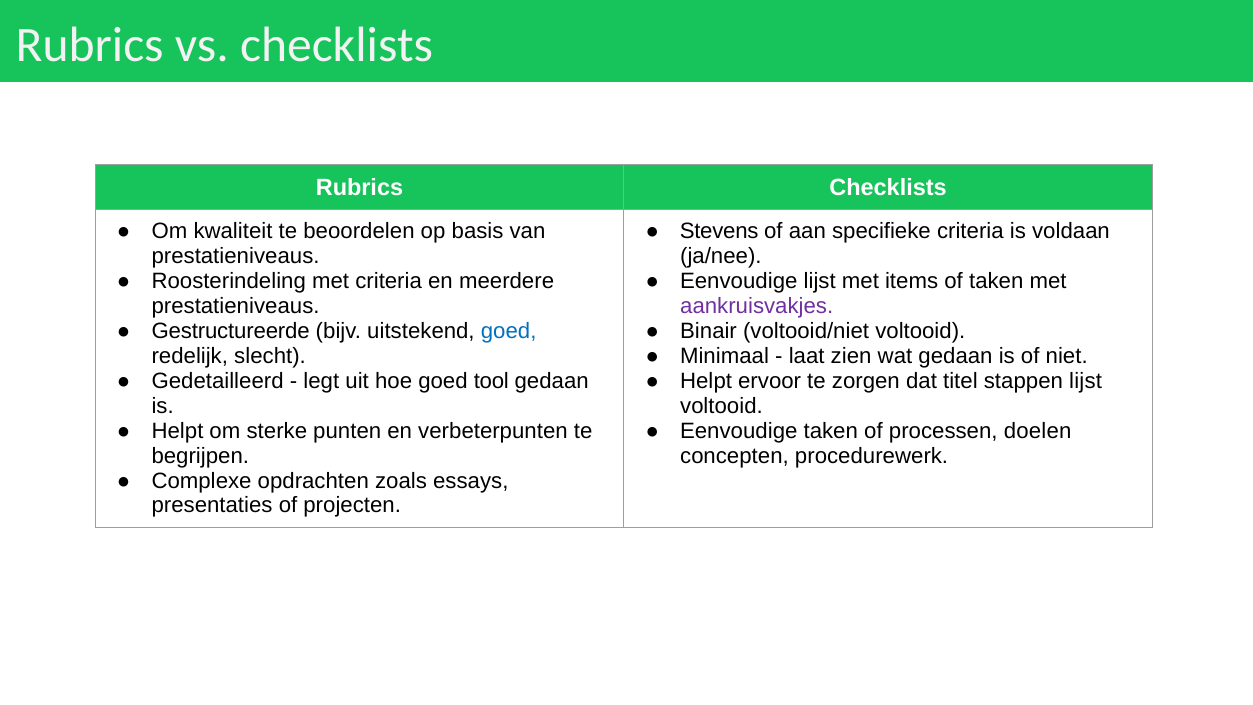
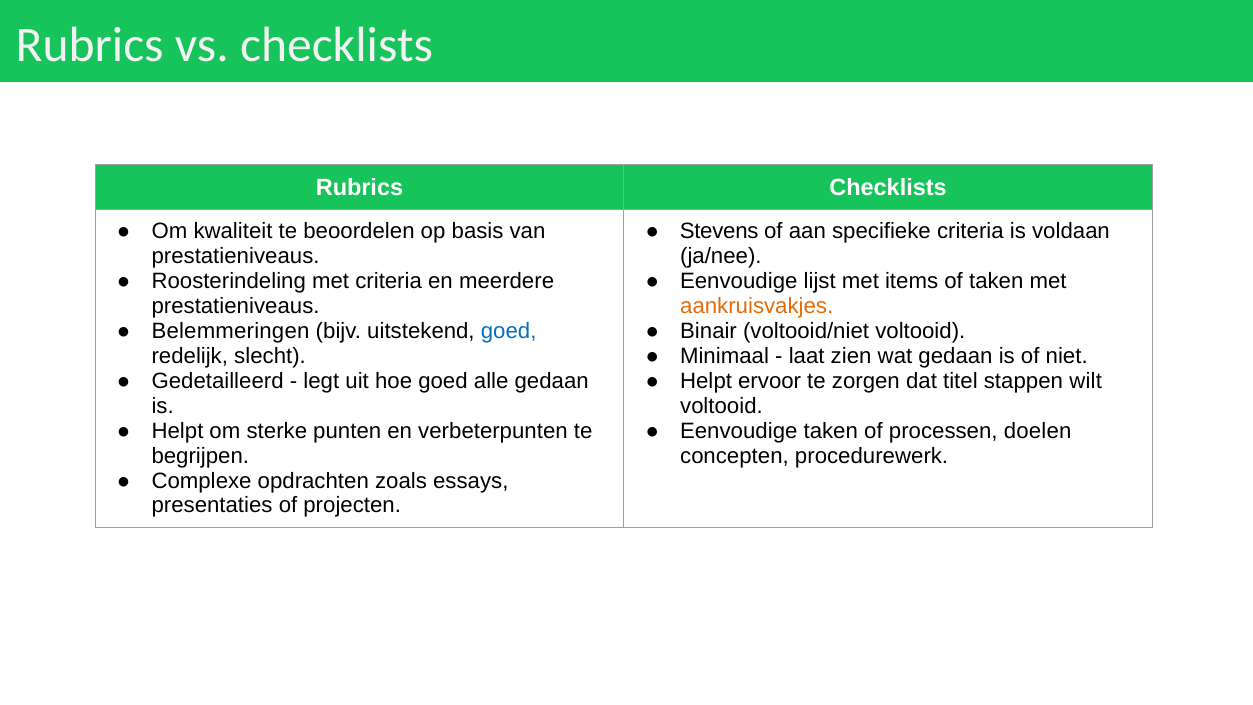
aankruisvakjes colour: purple -> orange
Gestructureerde: Gestructureerde -> Belemmeringen
tool: tool -> alle
stappen lijst: lijst -> wilt
